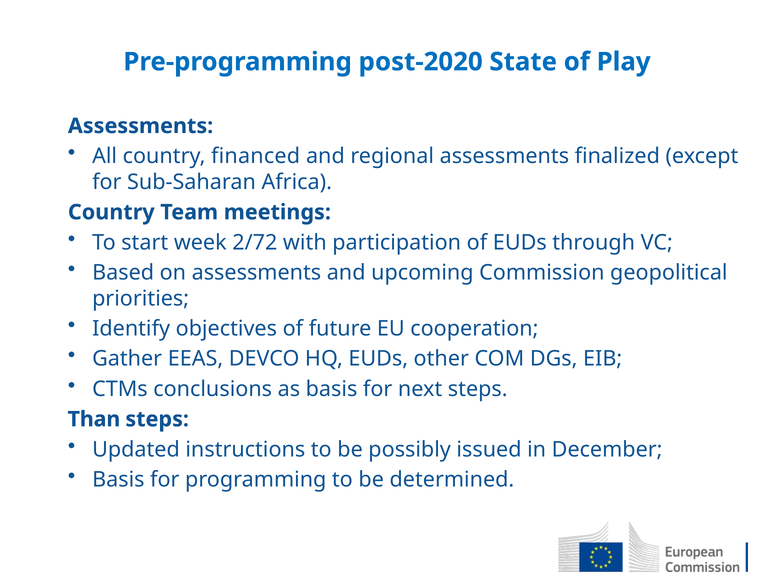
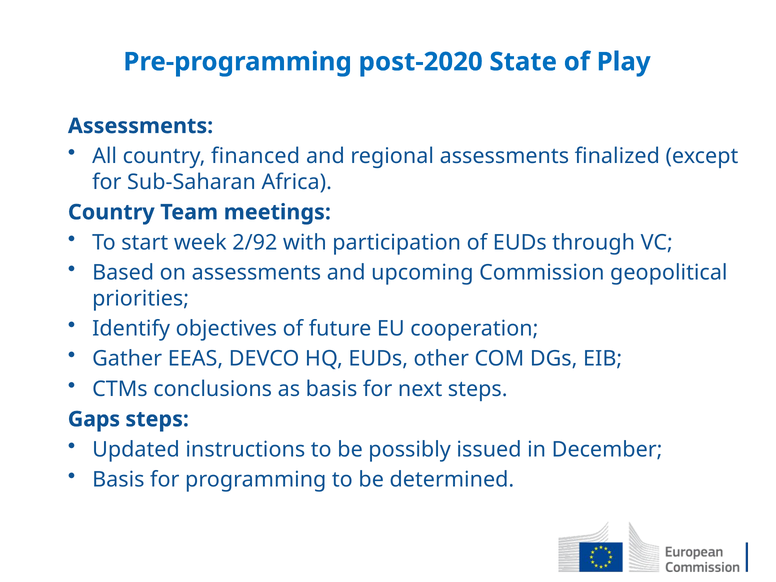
2/72: 2/72 -> 2/92
Than: Than -> Gaps
